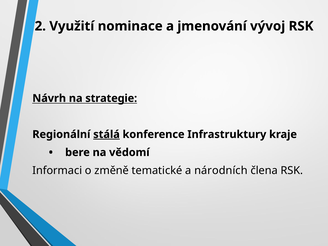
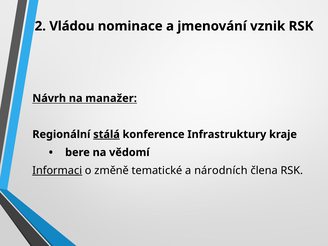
Využití: Využití -> Vládou
vývoj: vývoj -> vznik
strategie: strategie -> manažer
Informaci underline: none -> present
